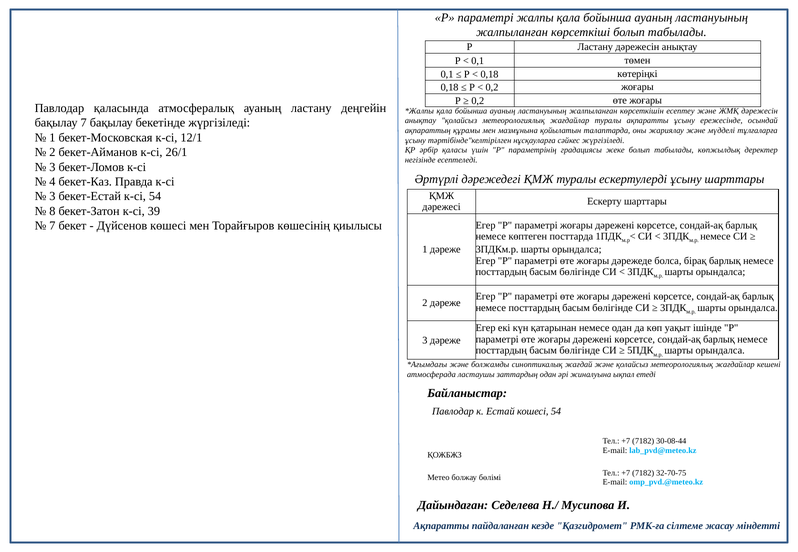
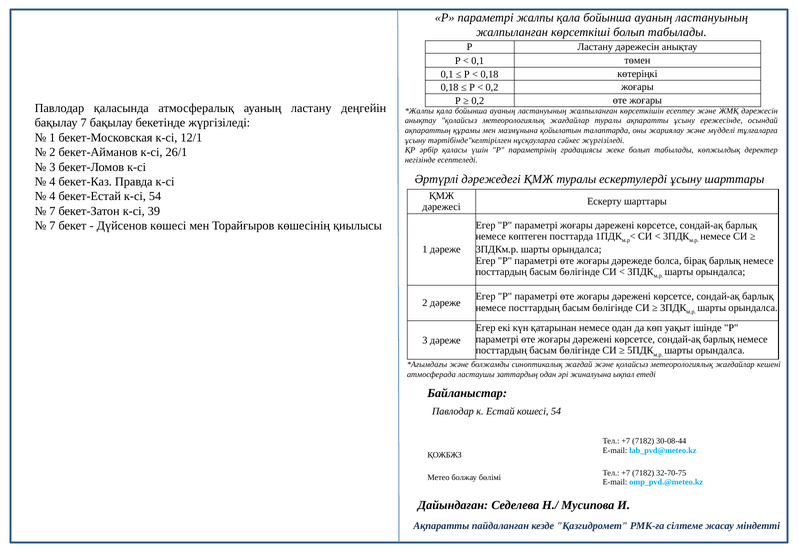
3 at (52, 197): 3 -> 4
8 at (52, 211): 8 -> 7
